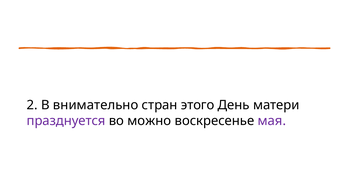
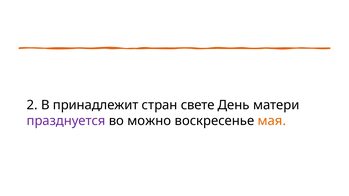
внимательно: внимательно -> принадлежит
этого: этого -> свете
мая colour: purple -> orange
